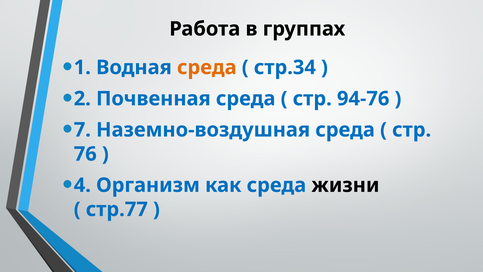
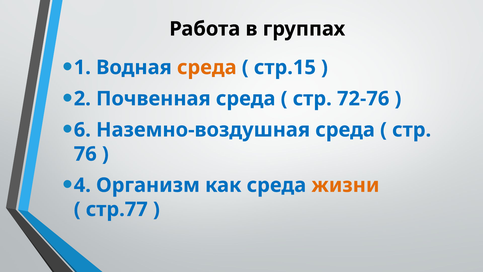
стр.34: стр.34 -> стр.15
94-76: 94-76 -> 72-76
7: 7 -> 6
жизни colour: black -> orange
